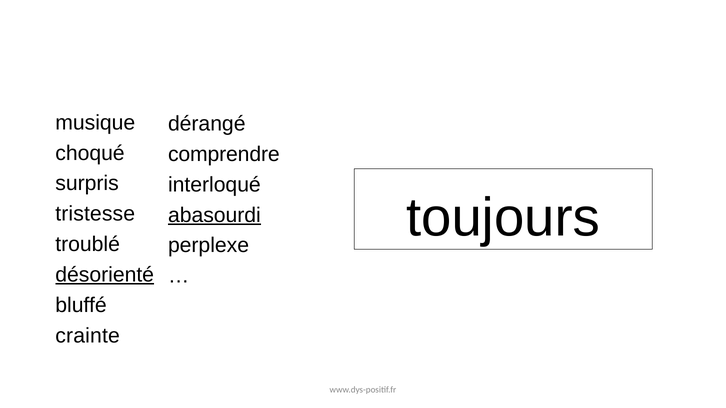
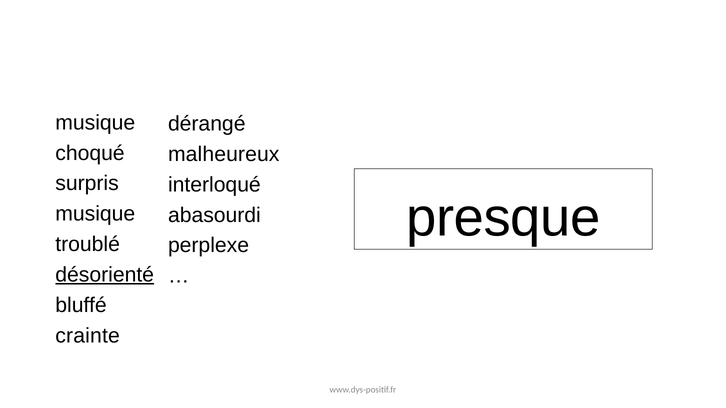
comprendre: comprendre -> malheureux
toujours: toujours -> presque
tristesse at (95, 214): tristesse -> musique
abasourdi underline: present -> none
